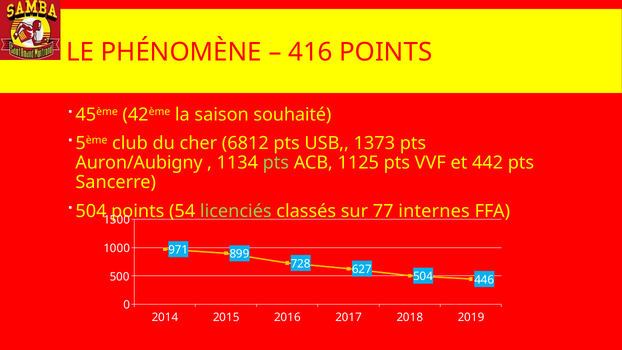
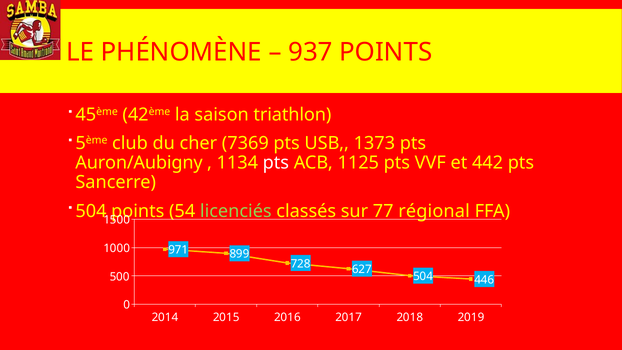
416: 416 -> 937
souhaité: souhaité -> triathlon
6812: 6812 -> 7369
pts at (276, 163) colour: light green -> white
internes: internes -> régional
